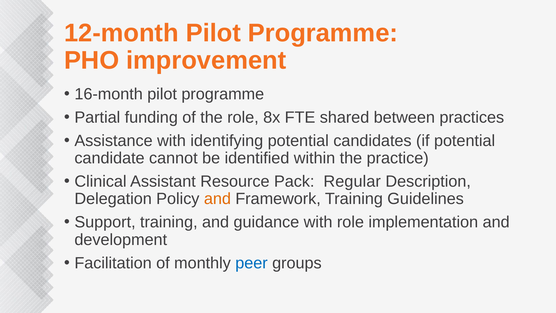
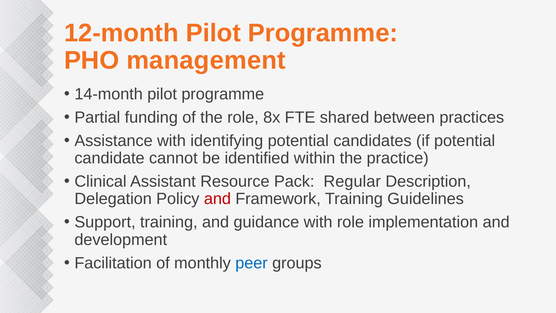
improvement: improvement -> management
16-month: 16-month -> 14-month
and at (217, 199) colour: orange -> red
